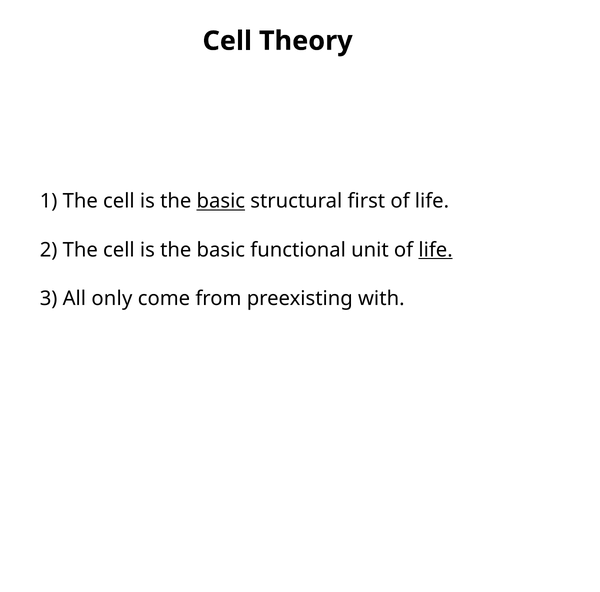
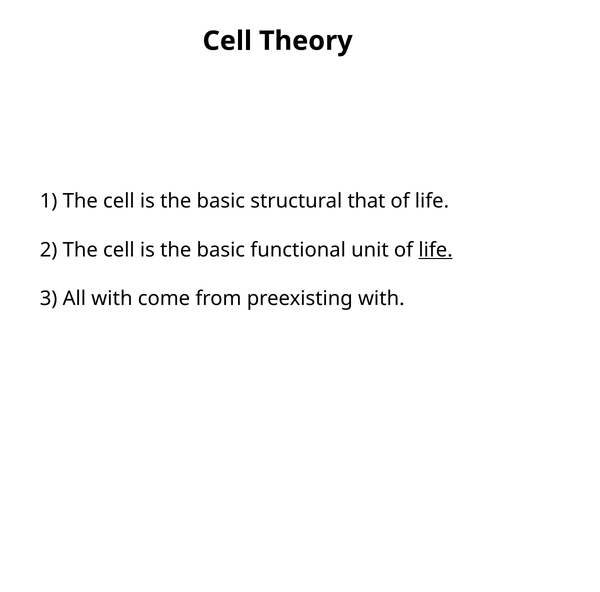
basic at (221, 201) underline: present -> none
first: first -> that
All only: only -> with
